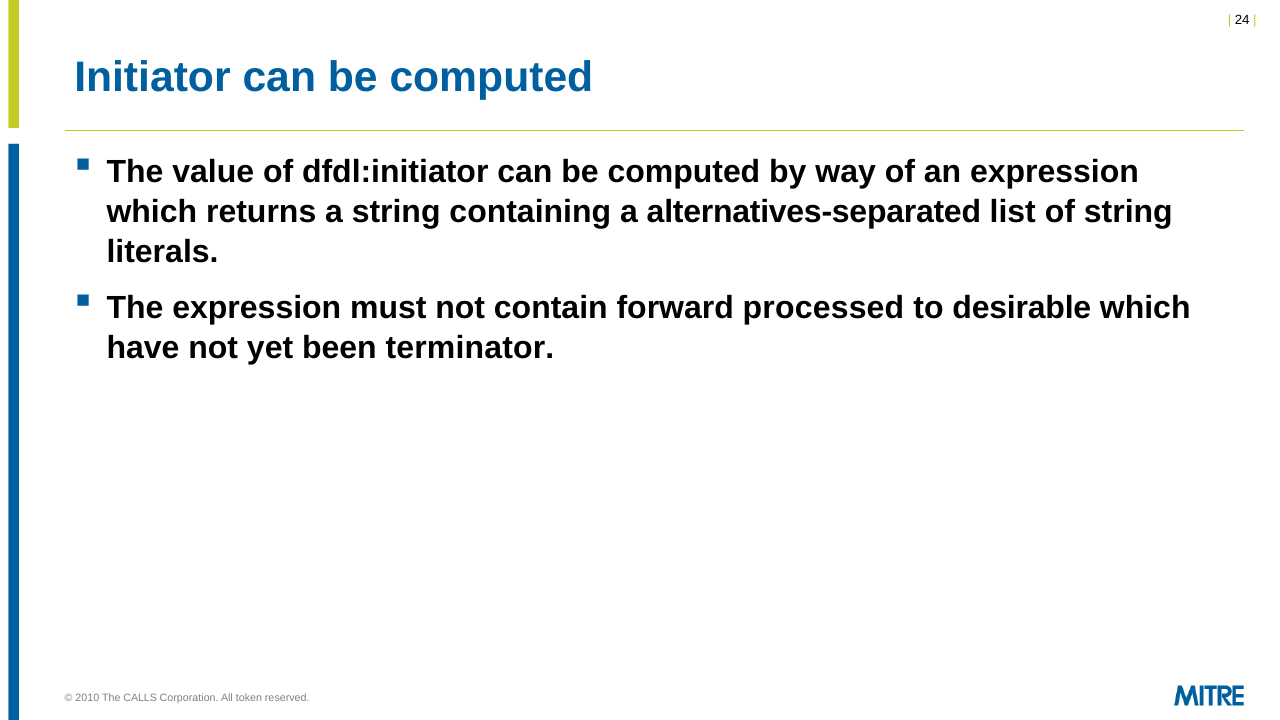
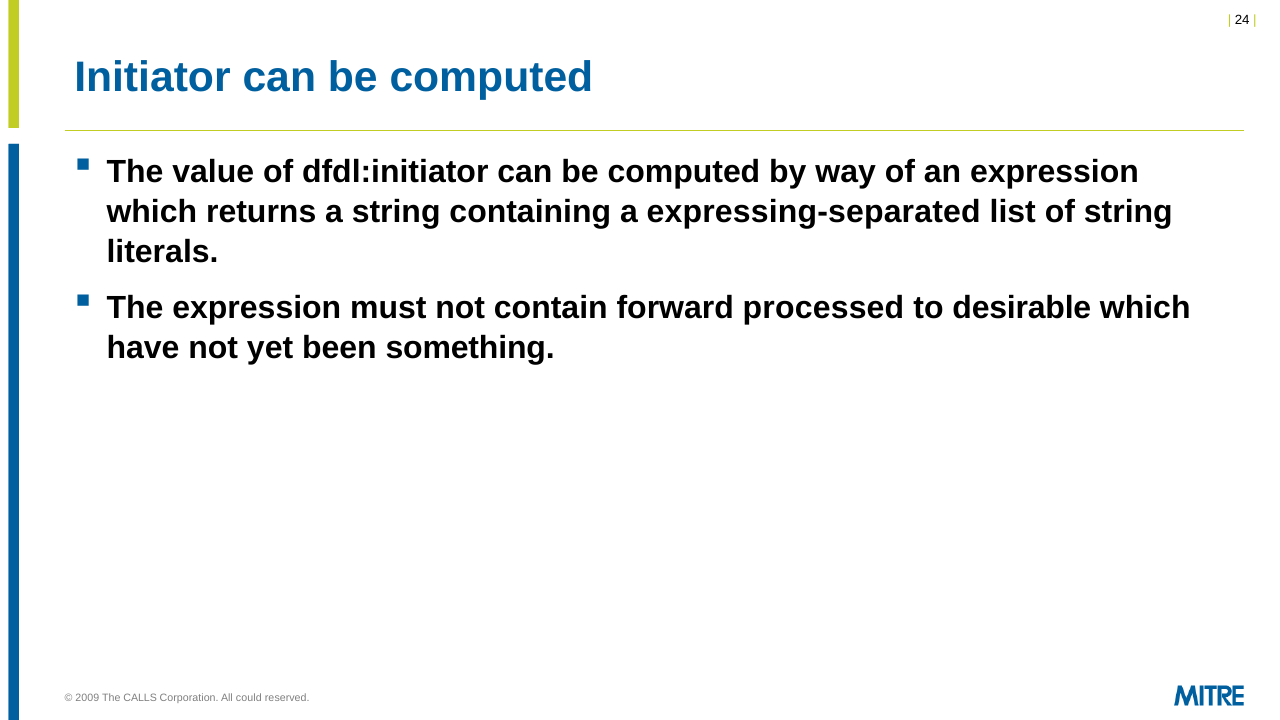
alternatives-separated: alternatives-separated -> expressing-separated
terminator: terminator -> something
2010: 2010 -> 2009
token: token -> could
